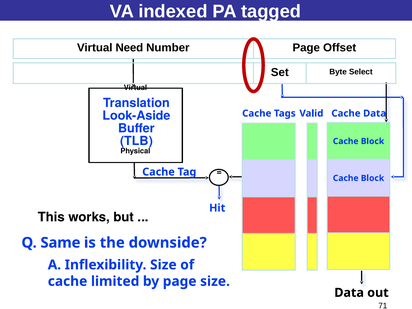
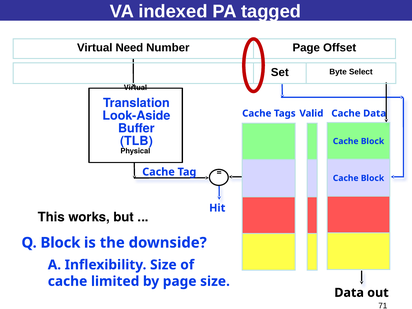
Q Same: Same -> Block
